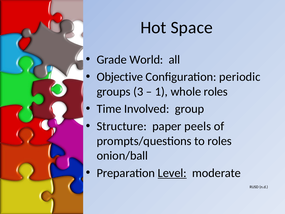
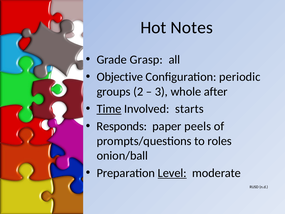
Space: Space -> Notes
World: World -> Grasp
3: 3 -> 2
1: 1 -> 3
whole roles: roles -> after
Time underline: none -> present
group: group -> starts
Structure: Structure -> Responds
